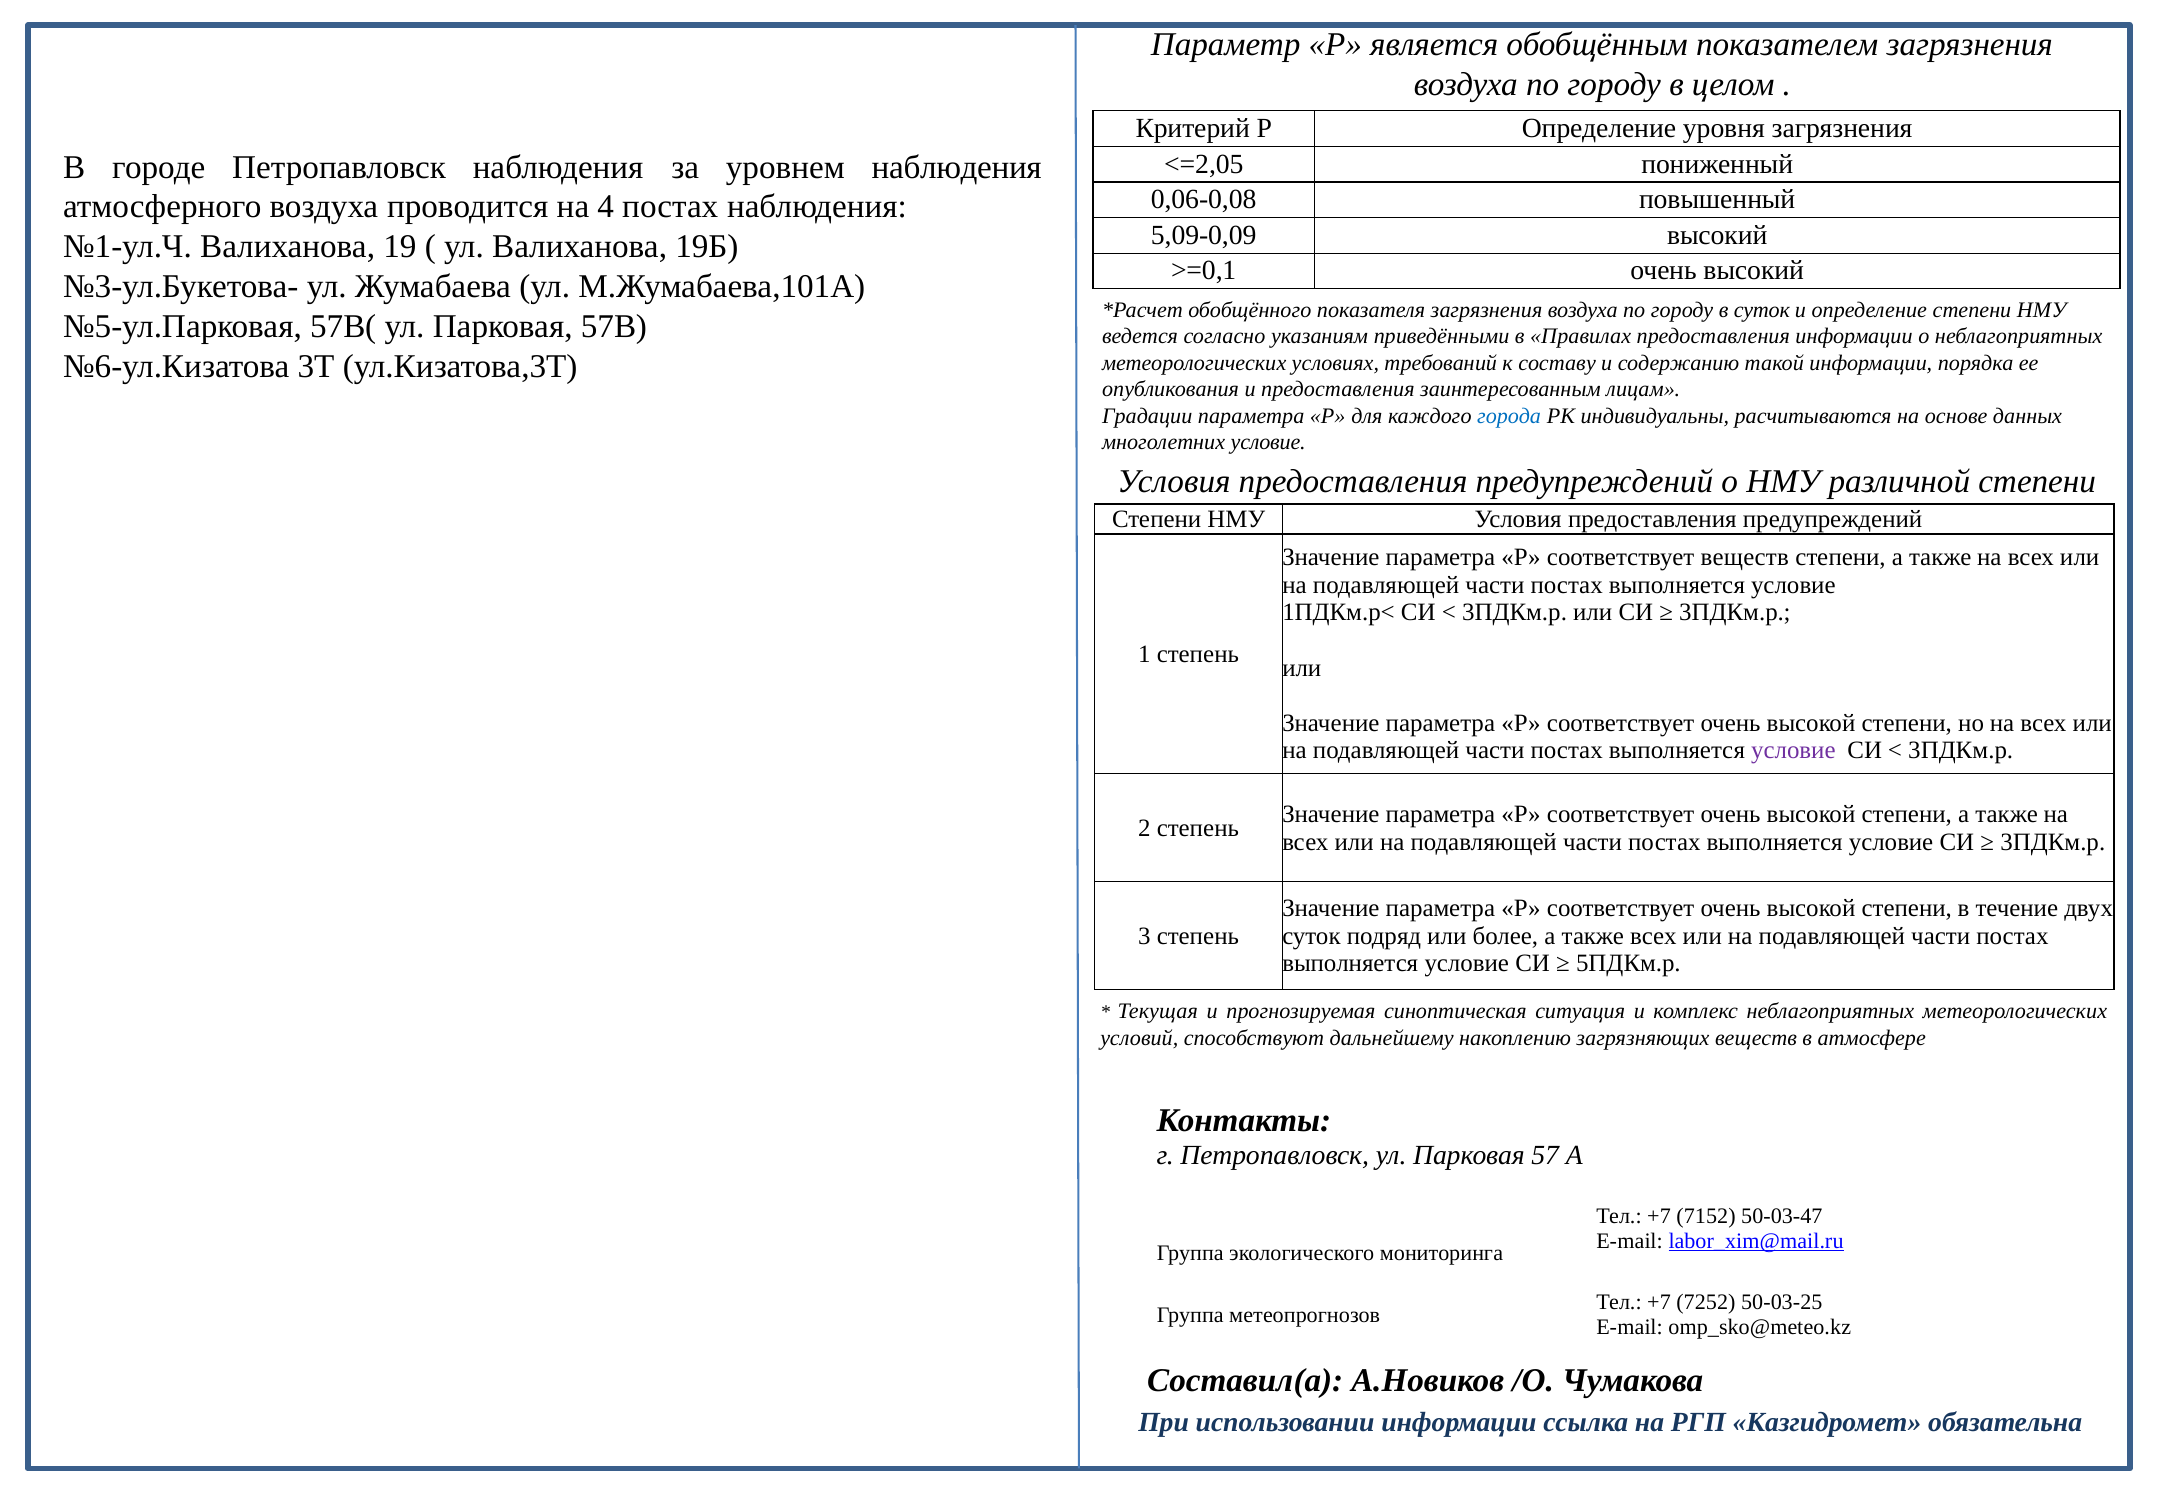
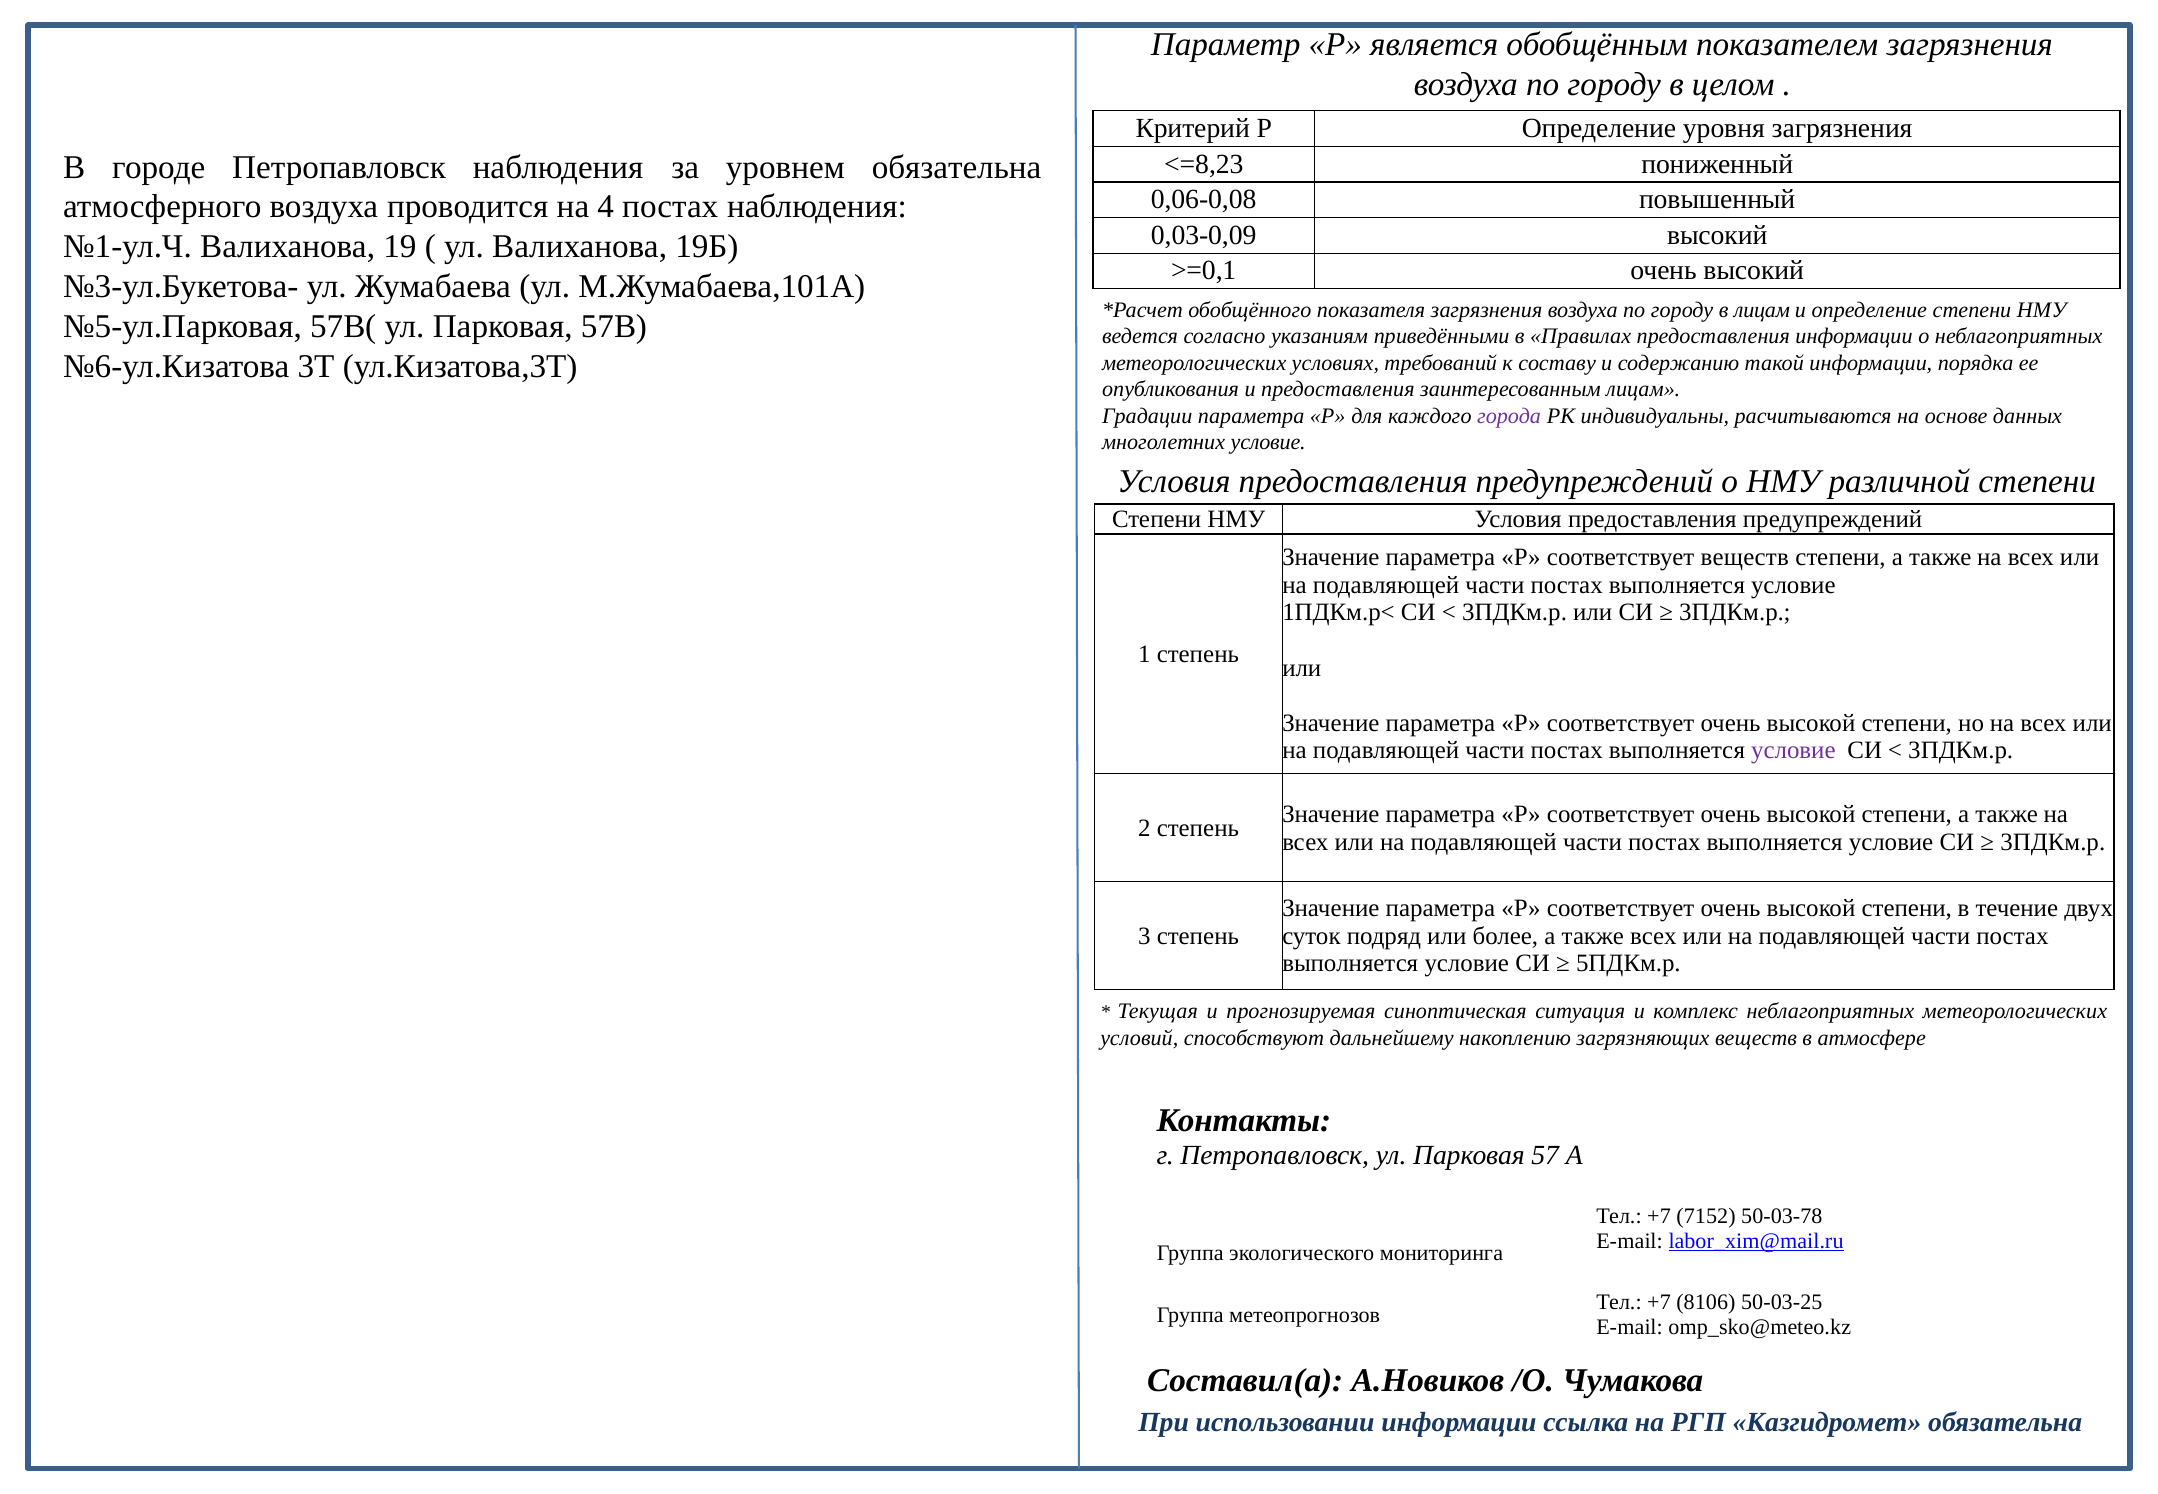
<=2,05: <=2,05 -> <=8,23
уровнем наблюдения: наблюдения -> обязательна
5,09-0,09: 5,09-0,09 -> 0,03-0,09
в суток: суток -> лицам
города colour: blue -> purple
50-03-47: 50-03-47 -> 50-03-78
7252: 7252 -> 8106
